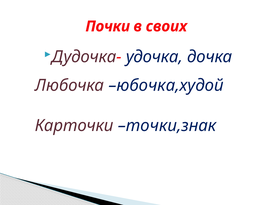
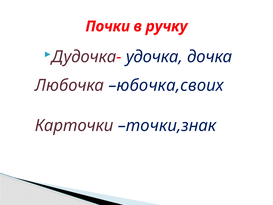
своих: своих -> ручку
юбочка,худой: юбочка,худой -> юбочка,своих
